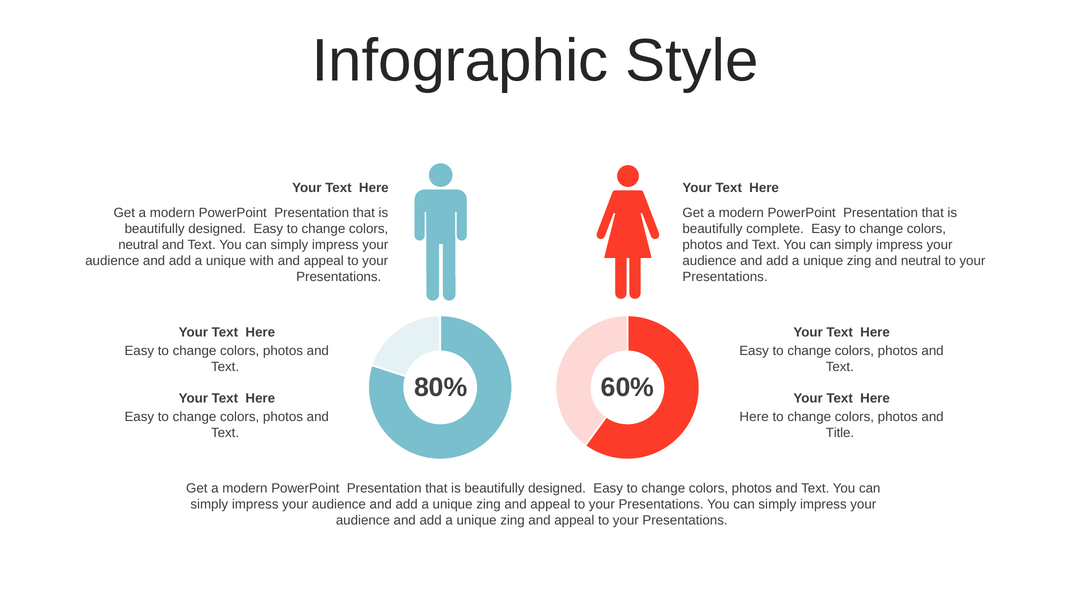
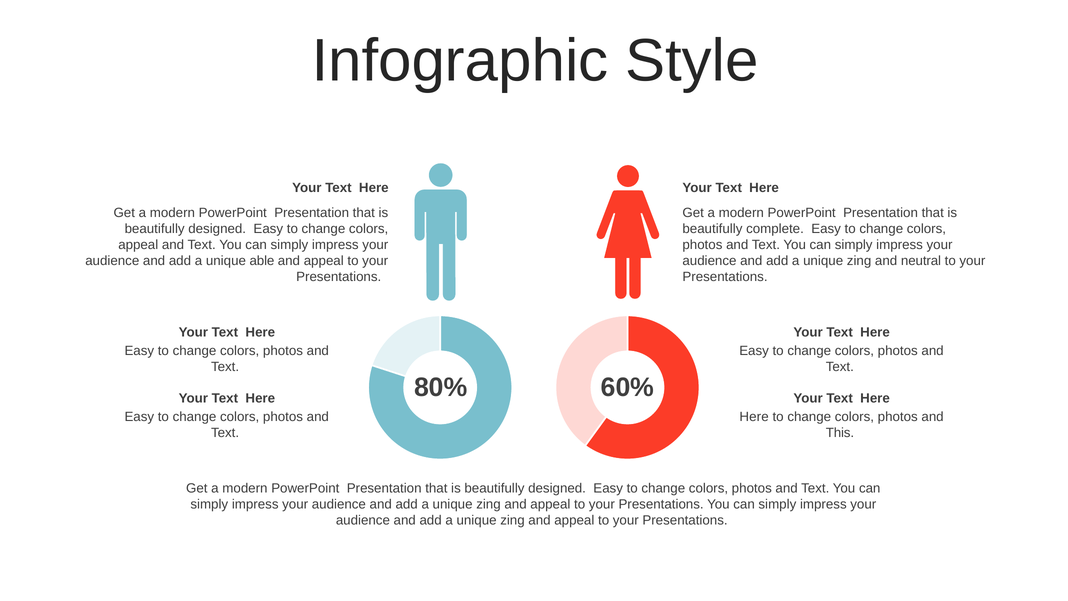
neutral at (138, 245): neutral -> appeal
with: with -> able
Title: Title -> This
